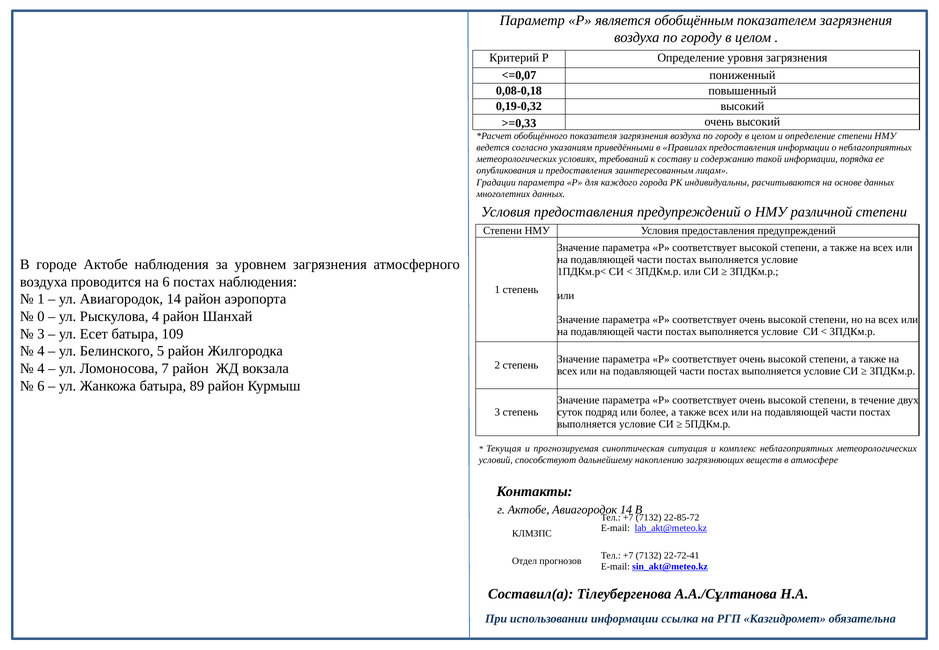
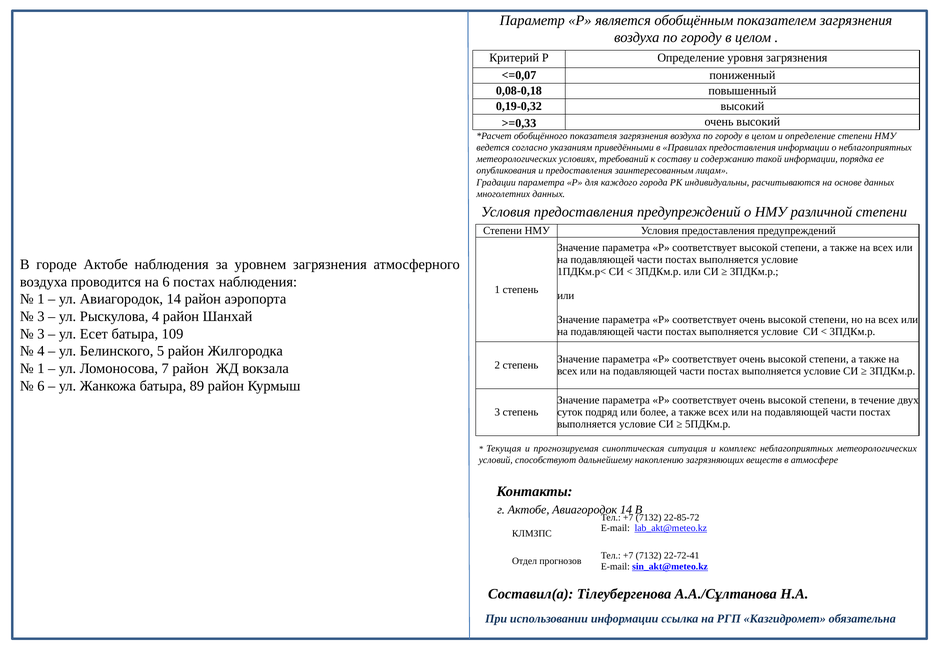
0 at (41, 316): 0 -> 3
4 at (41, 368): 4 -> 1
